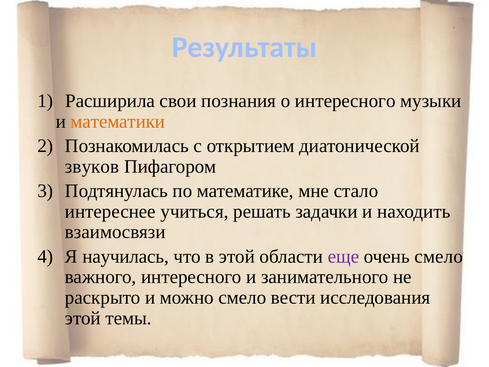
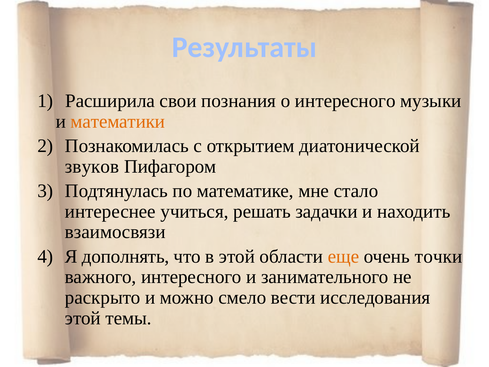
научилась: научилась -> дополнять
еще colour: purple -> orange
очень смело: смело -> точки
